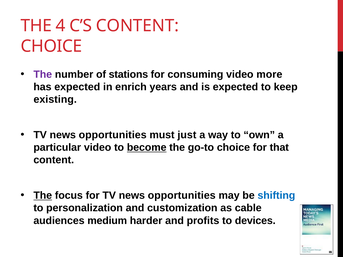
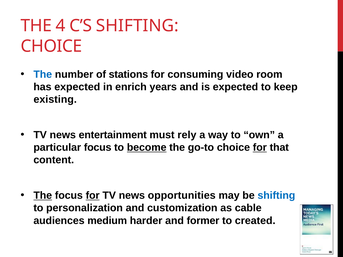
C’S CONTENT: CONTENT -> SHIFTING
The at (43, 74) colour: purple -> blue
more: more -> room
opportunities at (113, 135): opportunities -> entertainment
just: just -> rely
particular video: video -> focus
for at (260, 148) underline: none -> present
for at (93, 196) underline: none -> present
profits: profits -> former
devices: devices -> created
